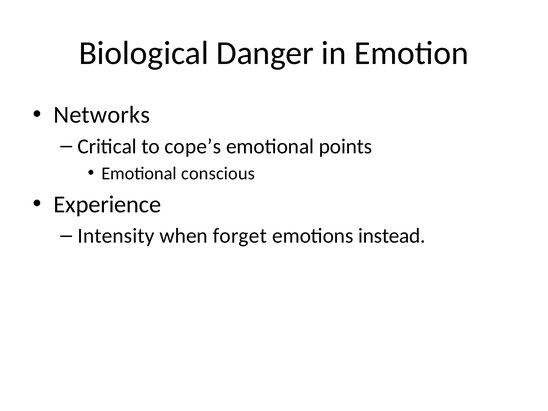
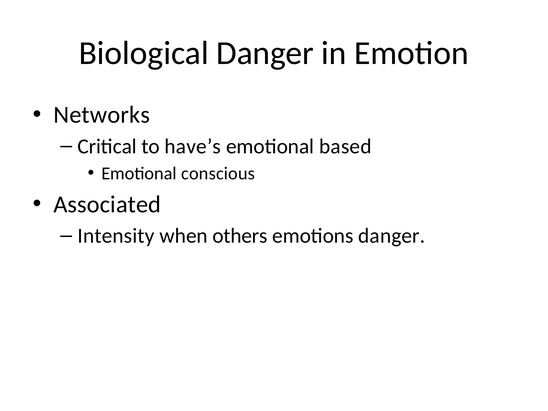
cope’s: cope’s -> have’s
points: points -> based
Experience: Experience -> Associated
forget: forget -> others
emotions instead: instead -> danger
